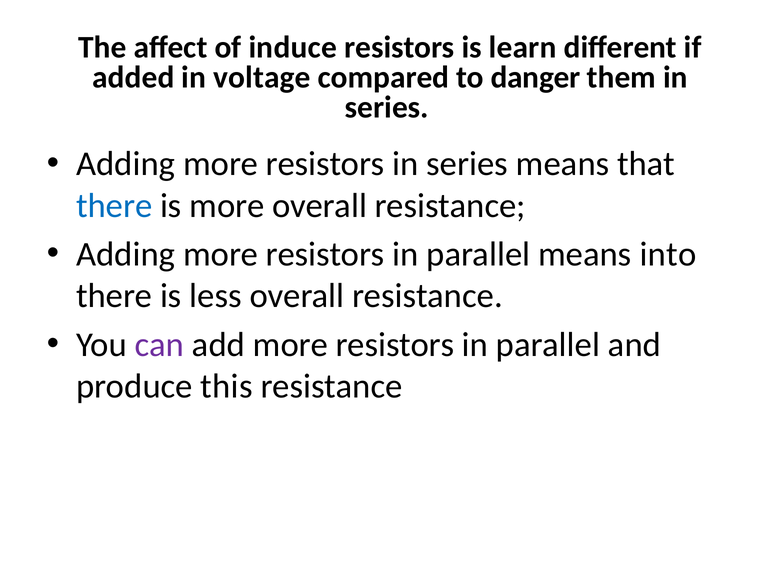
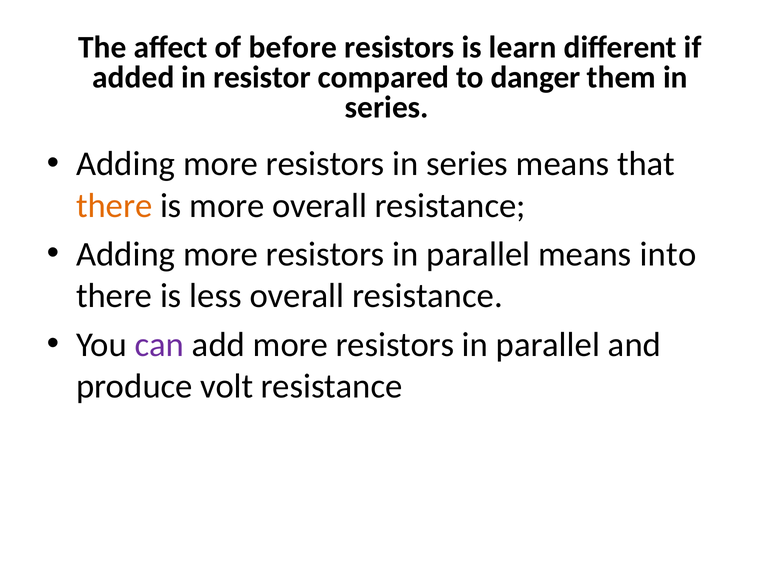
induce: induce -> before
voltage: voltage -> resistor
there at (114, 206) colour: blue -> orange
this: this -> volt
